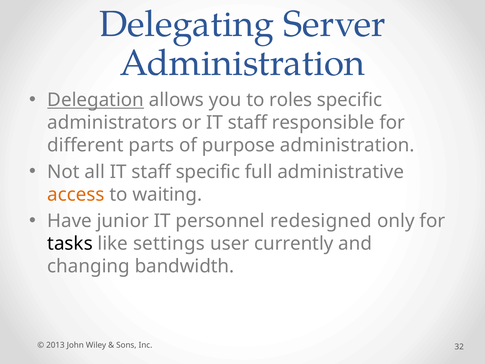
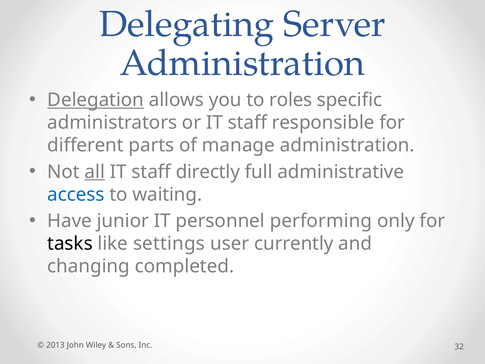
purpose: purpose -> manage
all underline: none -> present
staff specific: specific -> directly
access colour: orange -> blue
redesigned: redesigned -> performing
bandwidth: bandwidth -> completed
